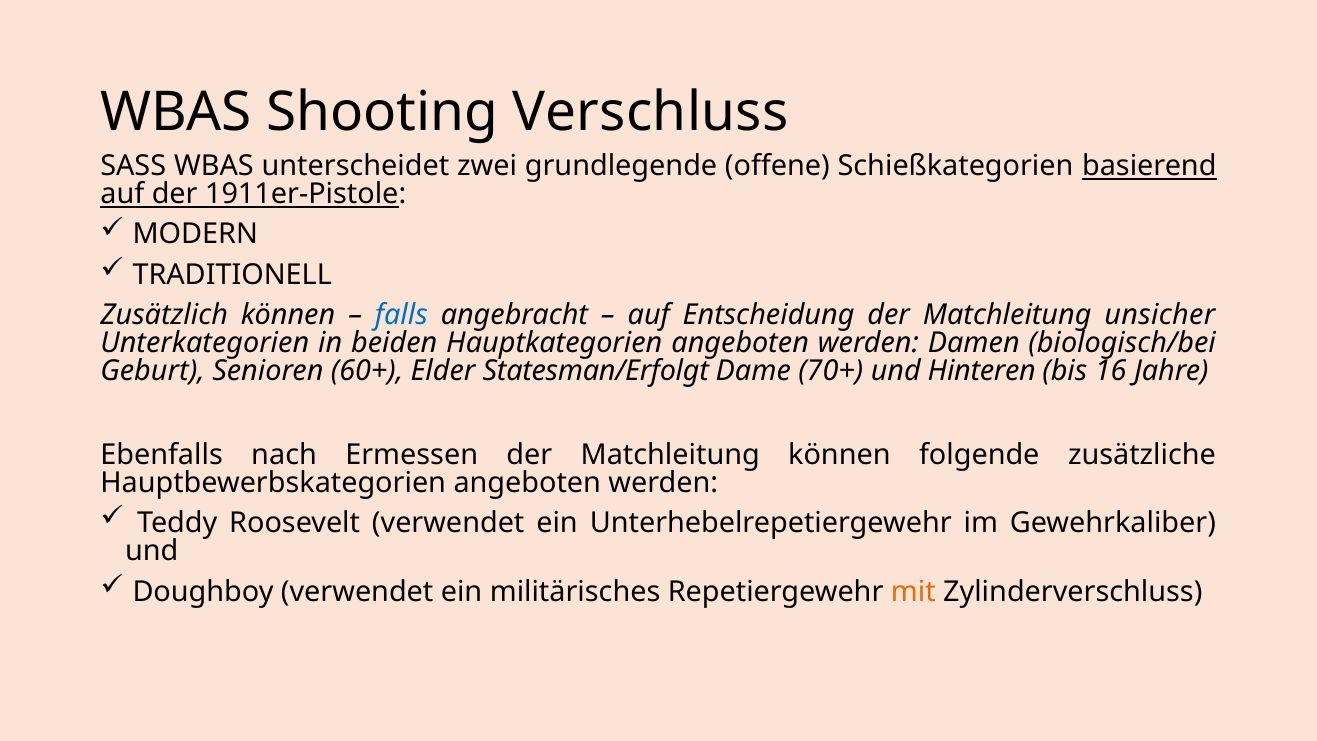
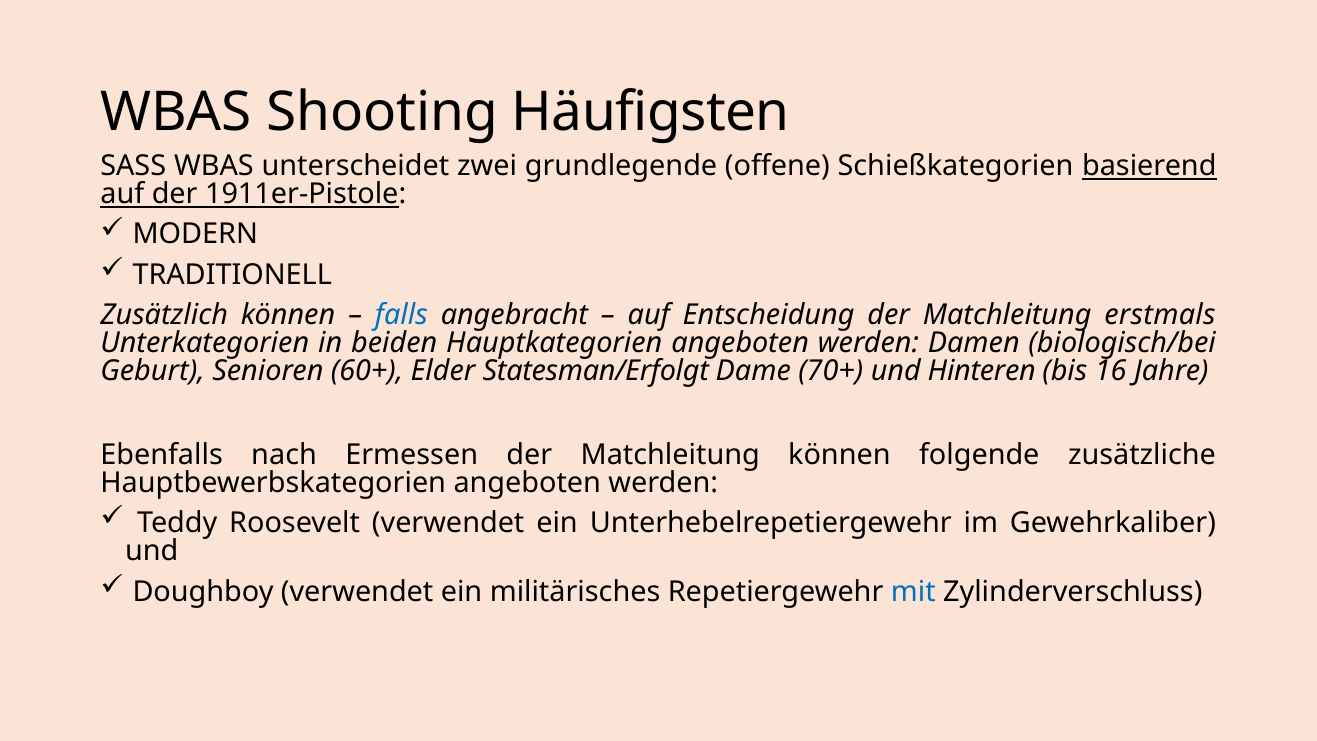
Verschluss: Verschluss -> Häufigsten
unsicher: unsicher -> erstmals
mit colour: orange -> blue
